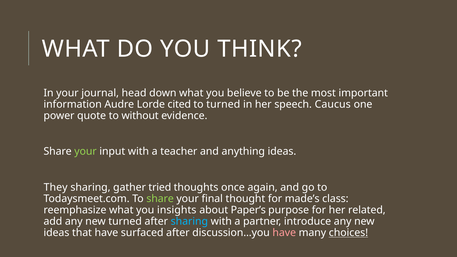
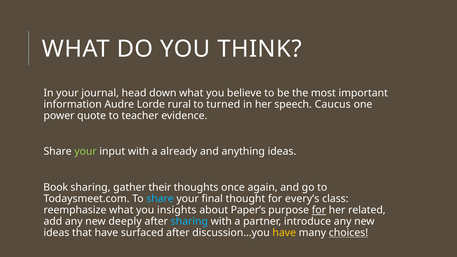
cited: cited -> rural
without: without -> teacher
teacher: teacher -> already
They: They -> Book
tried: tried -> their
share at (160, 199) colour: light green -> light blue
made’s: made’s -> every’s
for at (319, 210) underline: none -> present
new turned: turned -> deeply
have at (284, 233) colour: pink -> yellow
